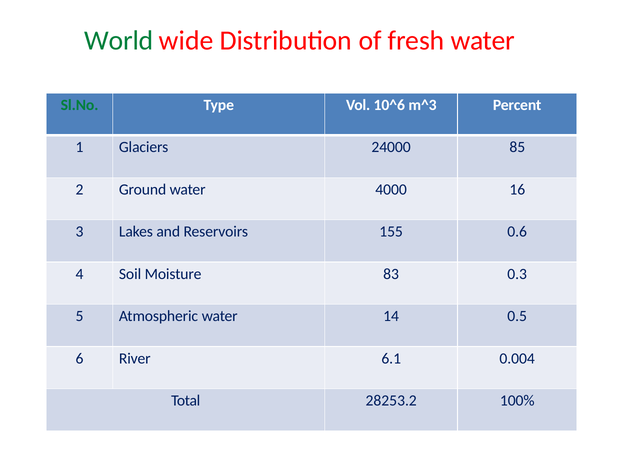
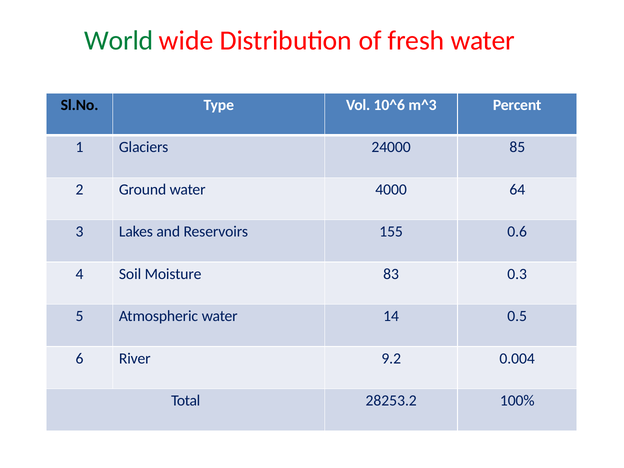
Sl.No colour: green -> black
16: 16 -> 64
6.1: 6.1 -> 9.2
